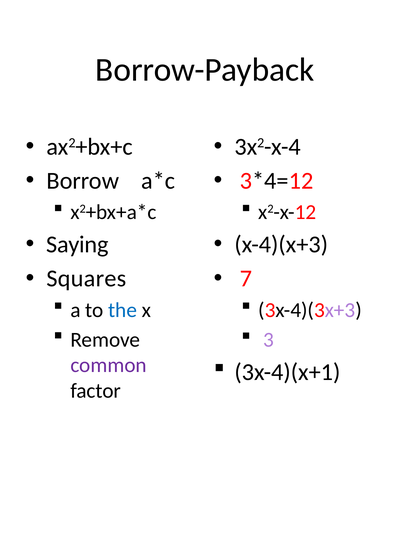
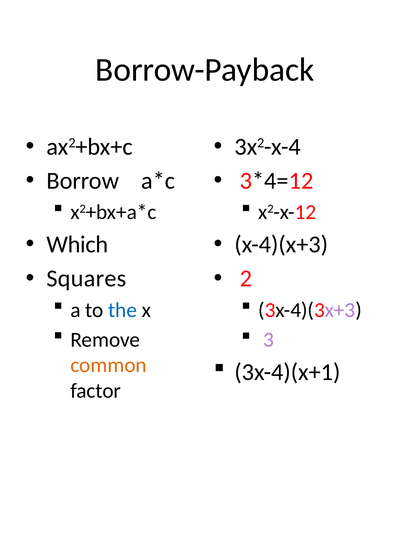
Saying: Saying -> Which
7: 7 -> 2
common colour: purple -> orange
